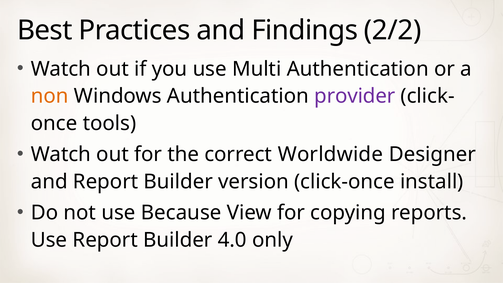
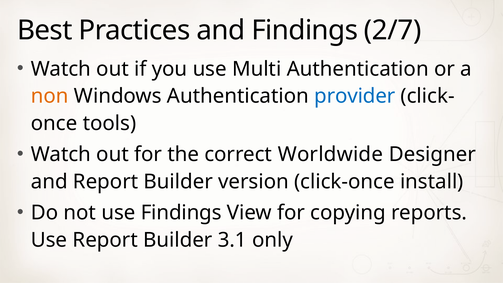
2/2: 2/2 -> 2/7
provider colour: purple -> blue
use Because: Because -> Findings
4.0: 4.0 -> 3.1
